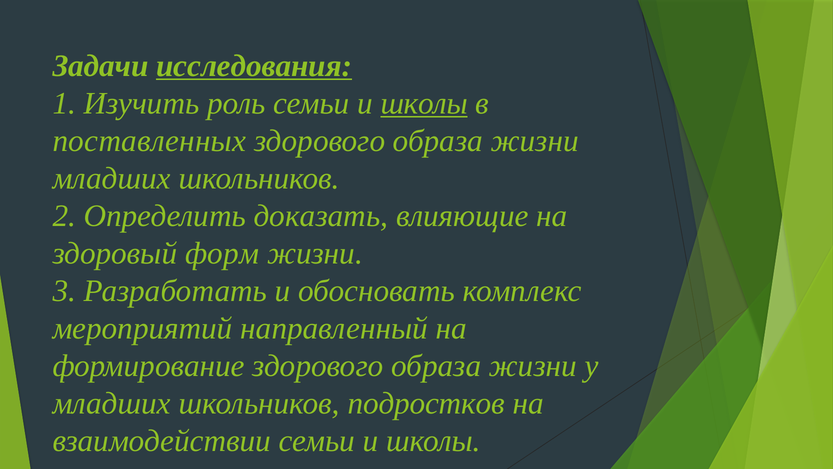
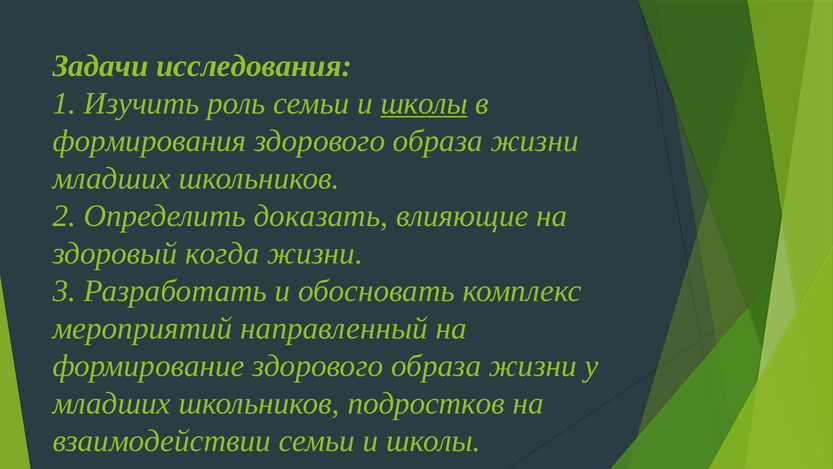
исследования underline: present -> none
поставленных: поставленных -> формирования
форм: форм -> когда
